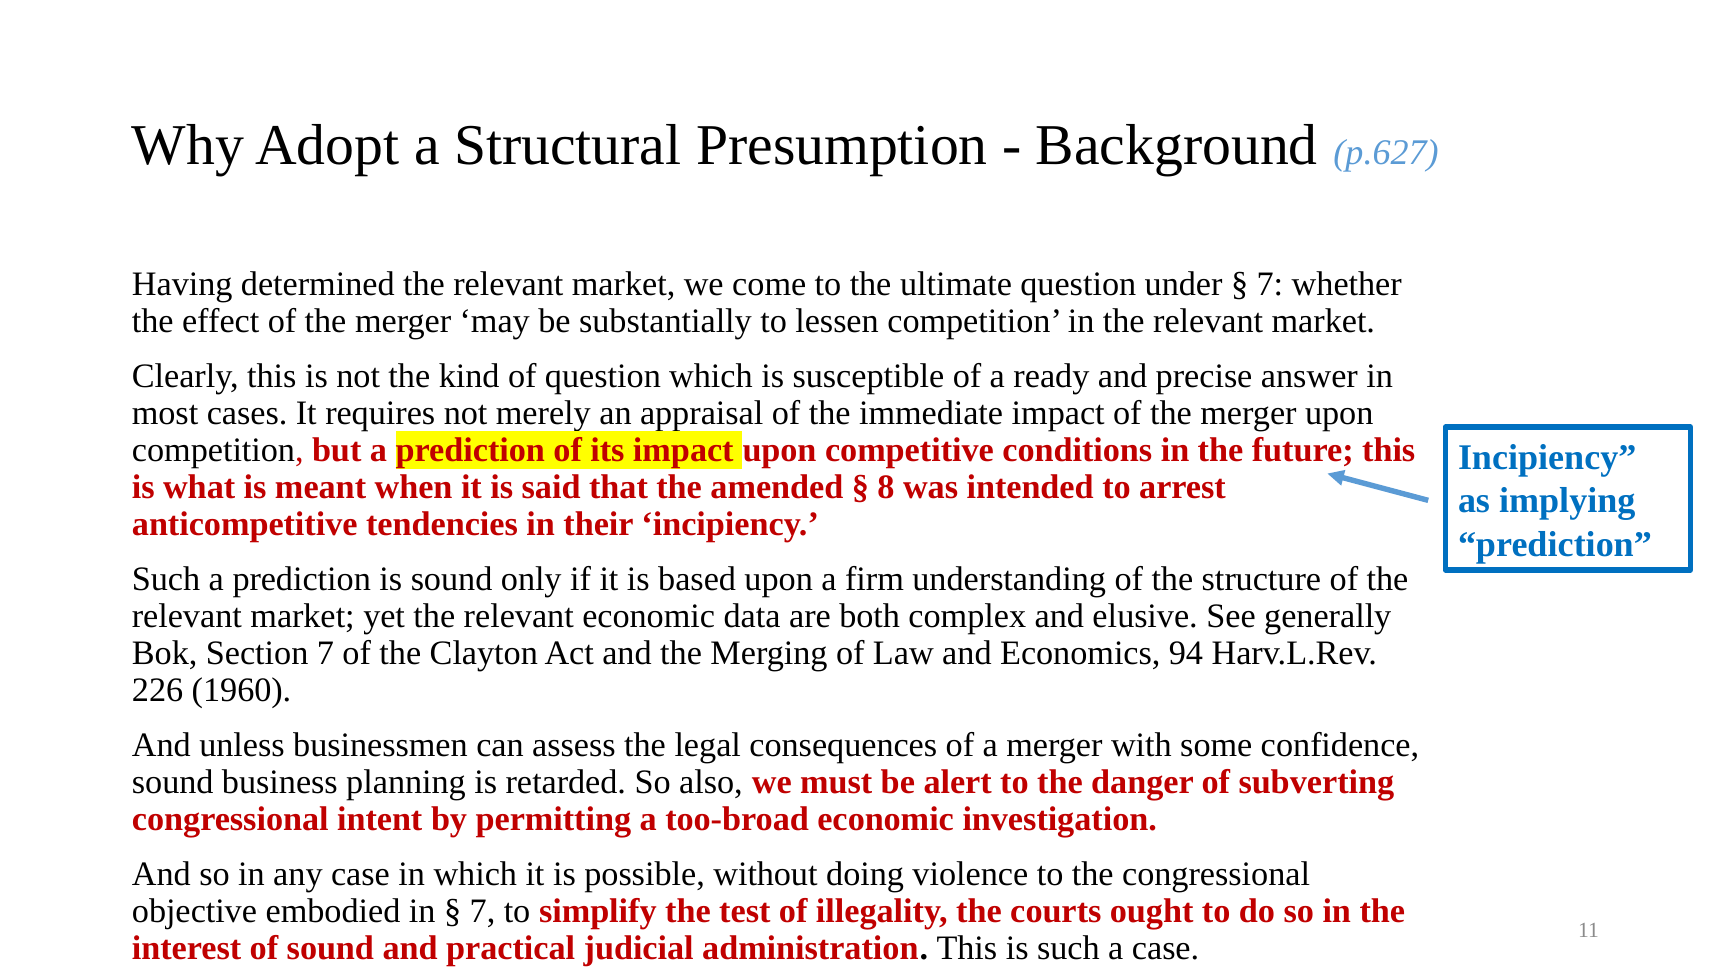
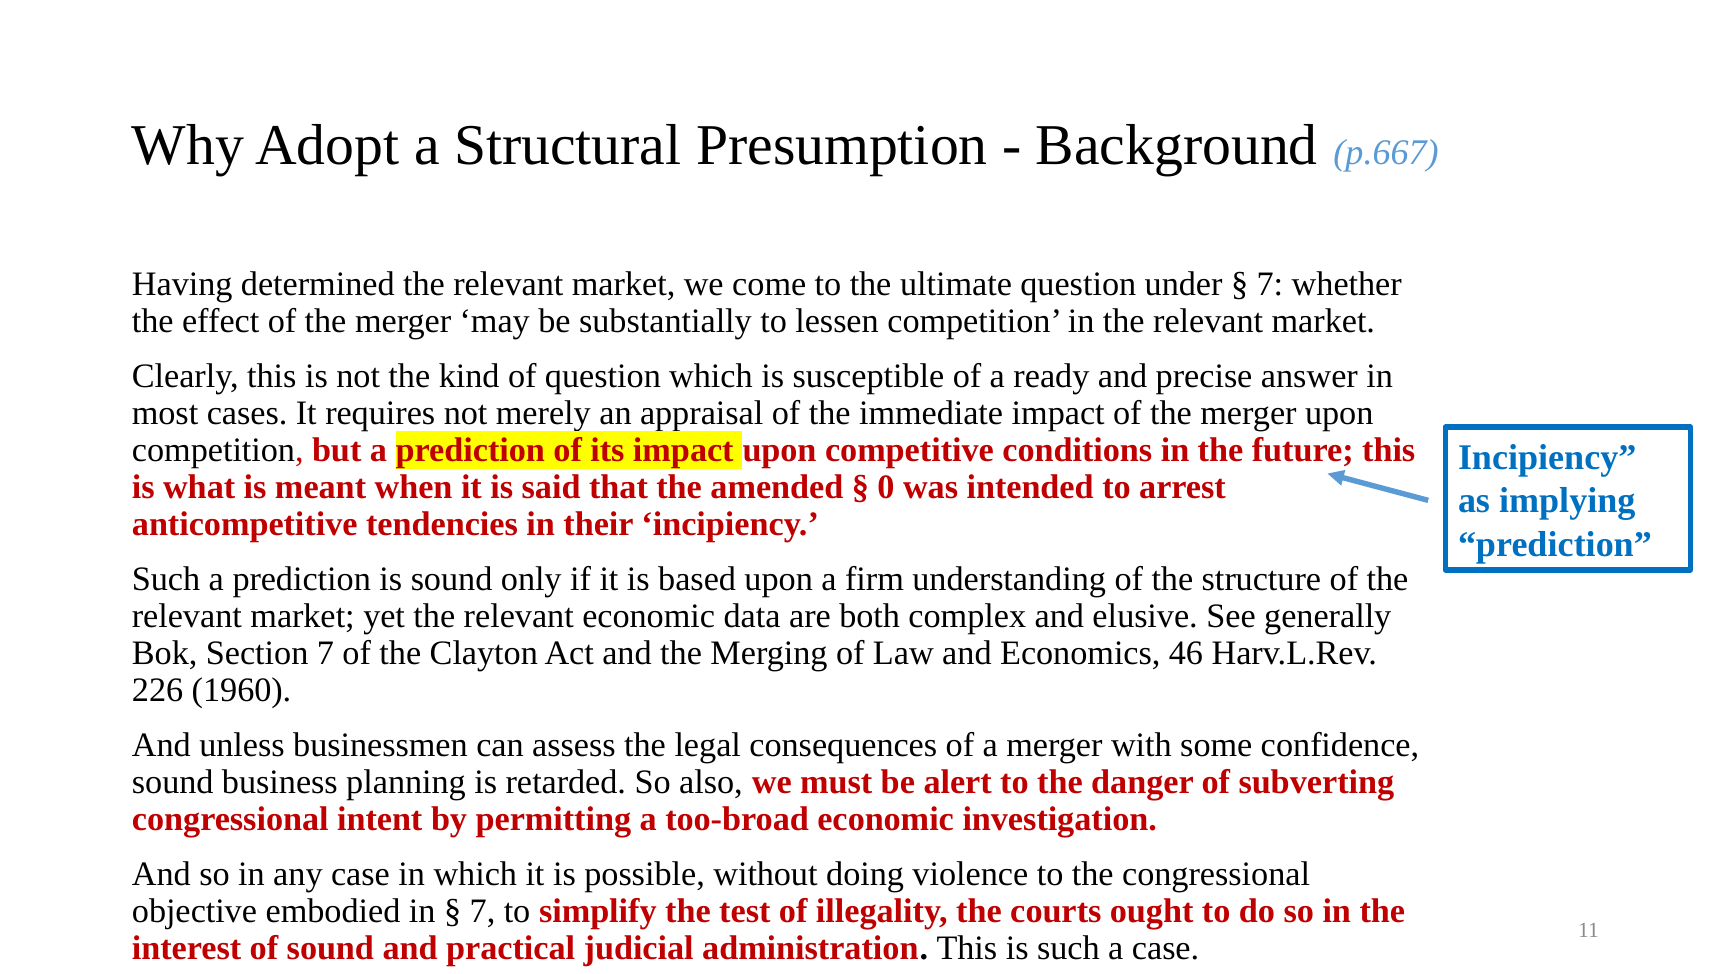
p.627: p.627 -> p.667
8: 8 -> 0
94: 94 -> 46
